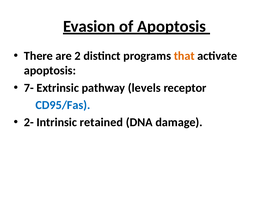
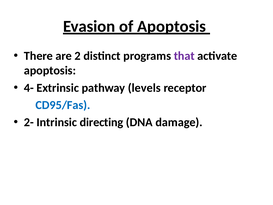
that colour: orange -> purple
7-: 7- -> 4-
retained: retained -> directing
